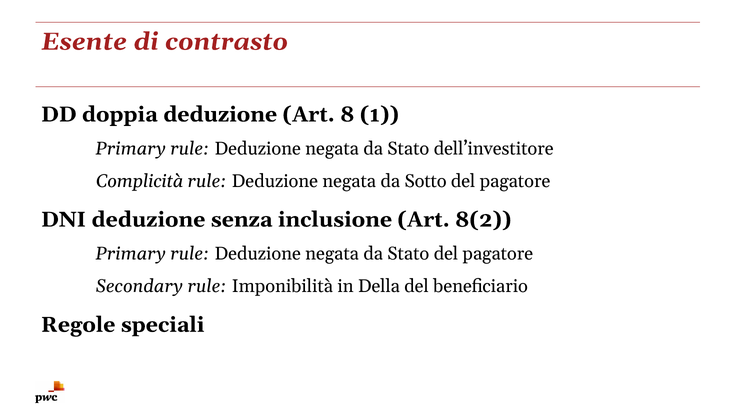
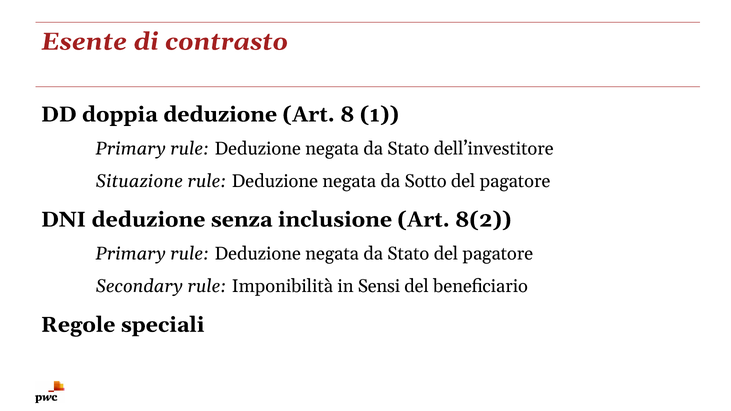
Complicità: Complicità -> Situazione
Della: Della -> Sensi
